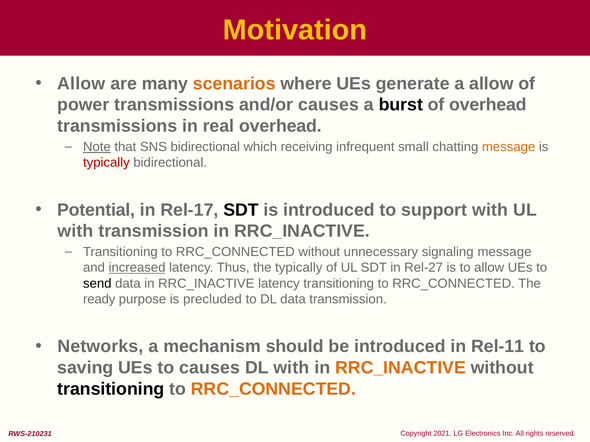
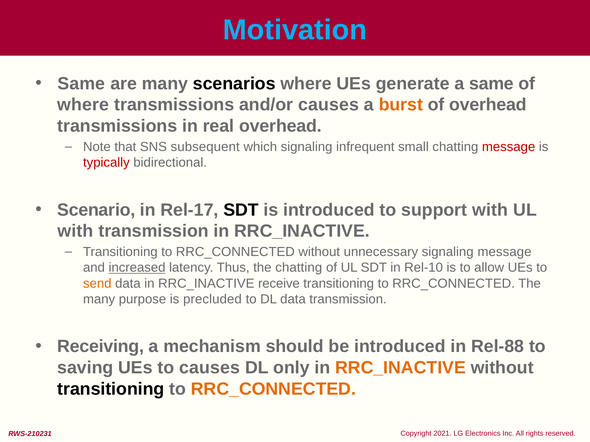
Motivation colour: yellow -> light blue
Allow at (81, 84): Allow -> Same
scenarios colour: orange -> black
a allow: allow -> same
power at (83, 105): power -> where
burst colour: black -> orange
Note underline: present -> none
SNS bidirectional: bidirectional -> subsequent
which receiving: receiving -> signaling
message at (509, 147) colour: orange -> red
Potential: Potential -> Scenario
the typically: typically -> chatting
Rel-27: Rel-27 -> Rel-10
send colour: black -> orange
RRC_INACTIVE latency: latency -> receive
ready at (99, 299): ready -> many
Networks: Networks -> Receiving
Rel-11: Rel-11 -> Rel-88
DL with: with -> only
